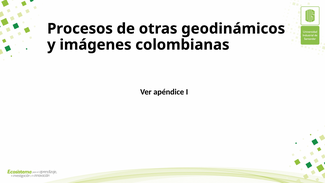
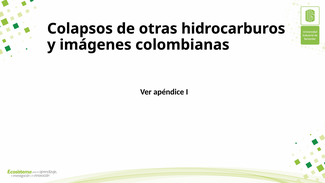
Procesos: Procesos -> Colapsos
geodinámicos: geodinámicos -> hidrocarburos
